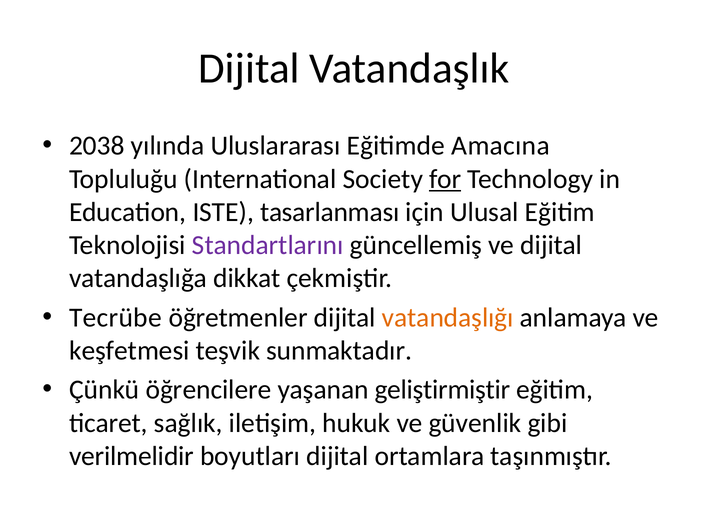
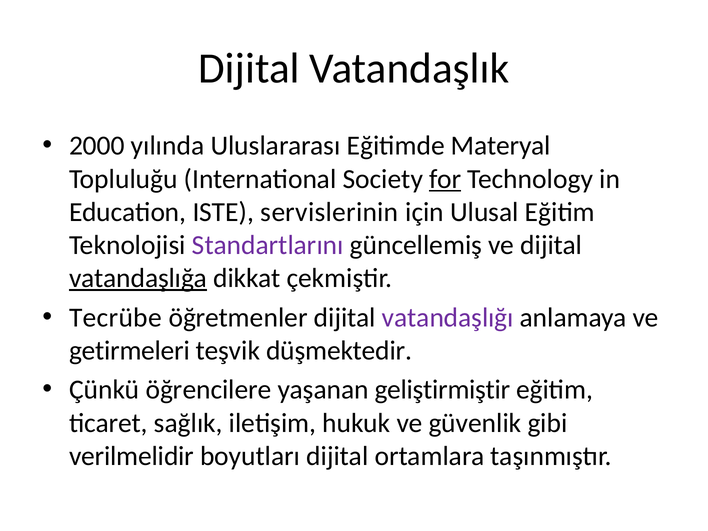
2038: 2038 -> 2000
Amacına: Amacına -> Materyal
tasarlanması: tasarlanması -> servislerinin
vatandaşlığa underline: none -> present
vatandaşlığı colour: orange -> purple
keşfetmesi: keşfetmesi -> getirmeleri
sunmaktadır: sunmaktadır -> düşmektedir
